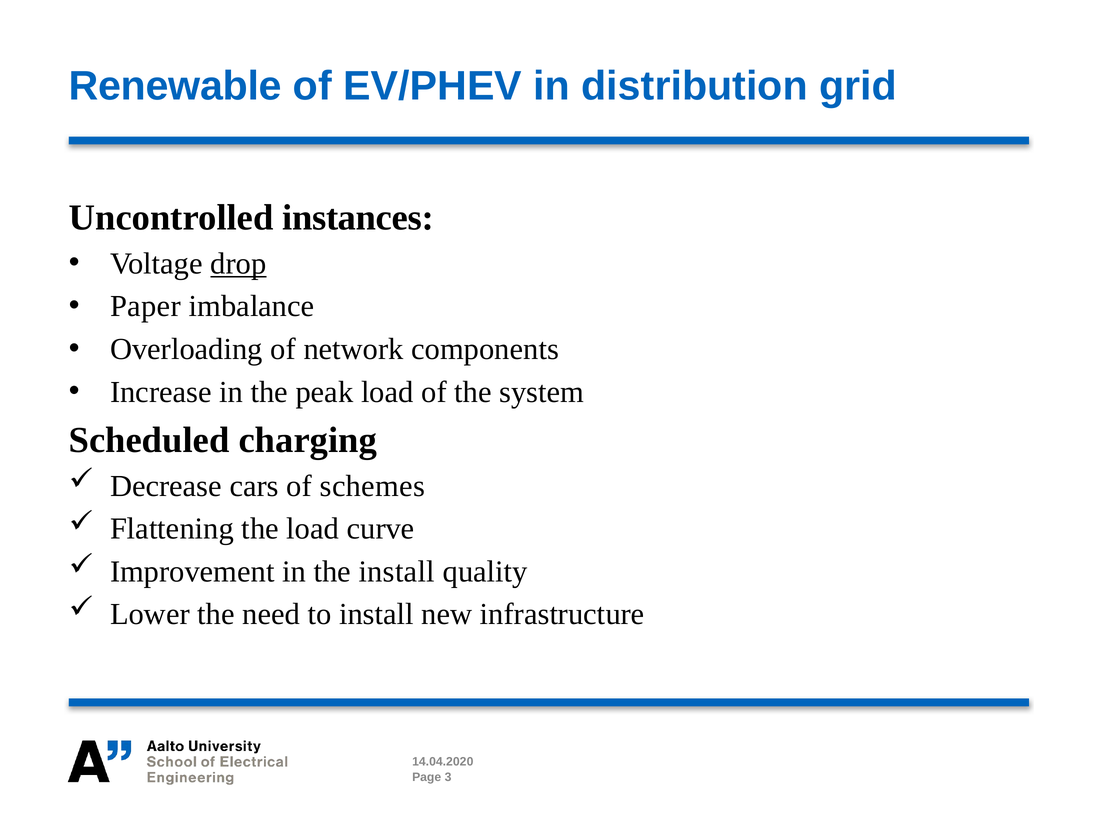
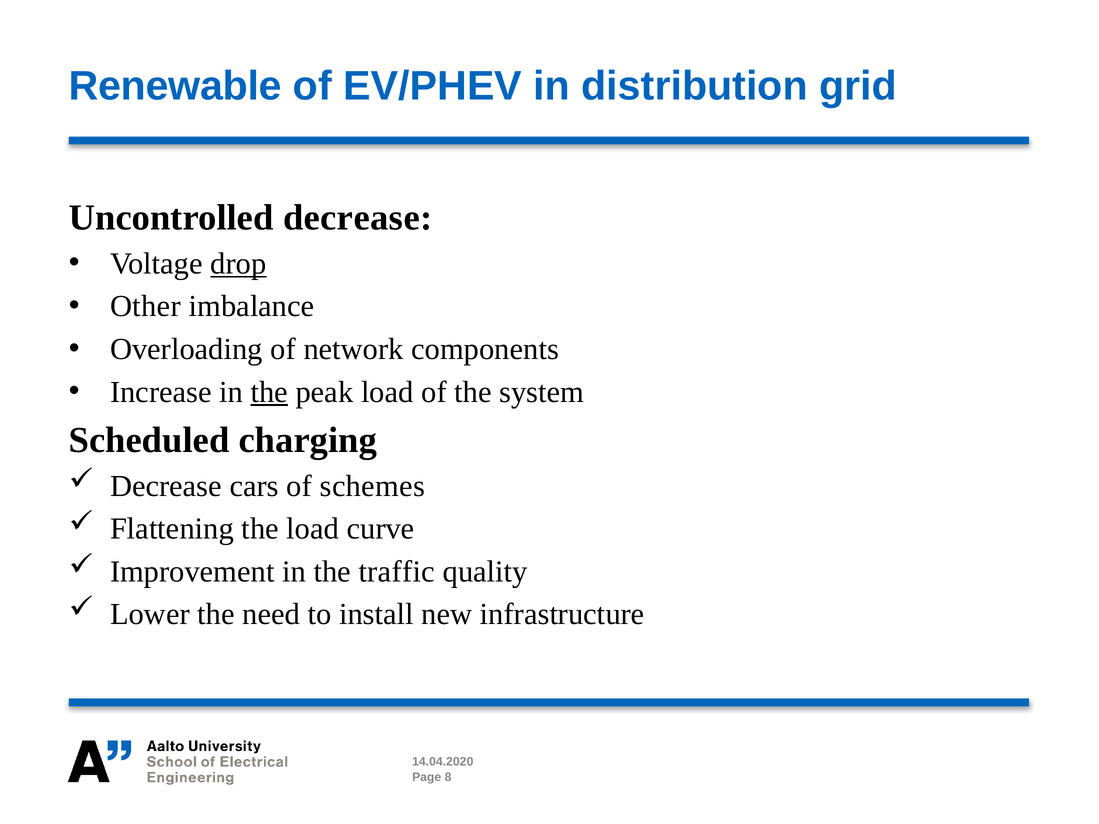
Uncontrolled instances: instances -> decrease
Paper: Paper -> Other
the at (269, 392) underline: none -> present
the install: install -> traffic
3: 3 -> 8
